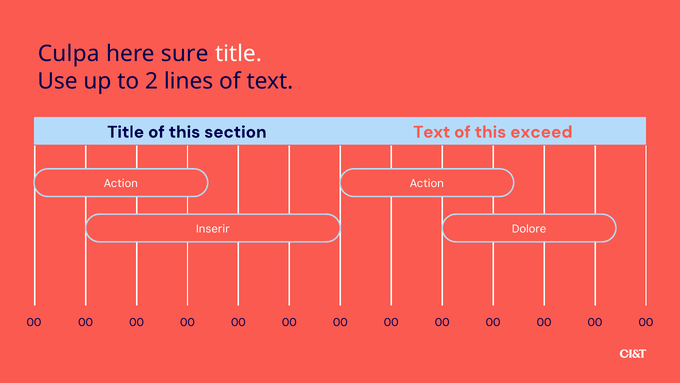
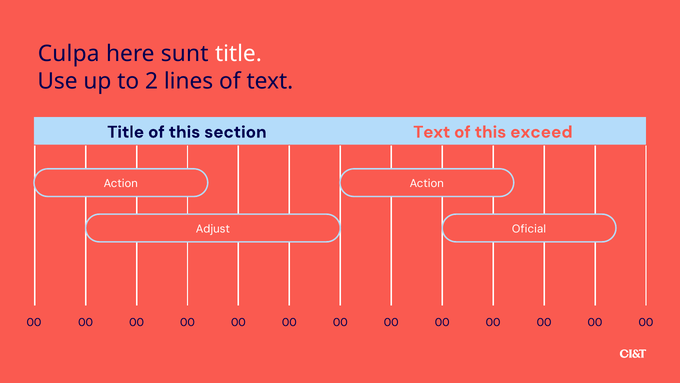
sure: sure -> sunt
Inserir: Inserir -> Adjust
Dolore: Dolore -> Oficial
